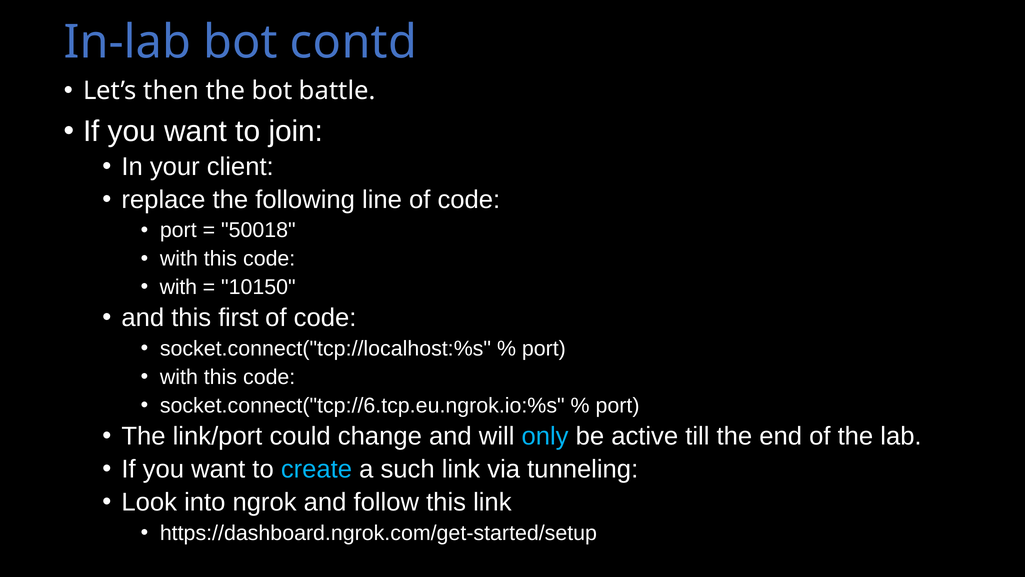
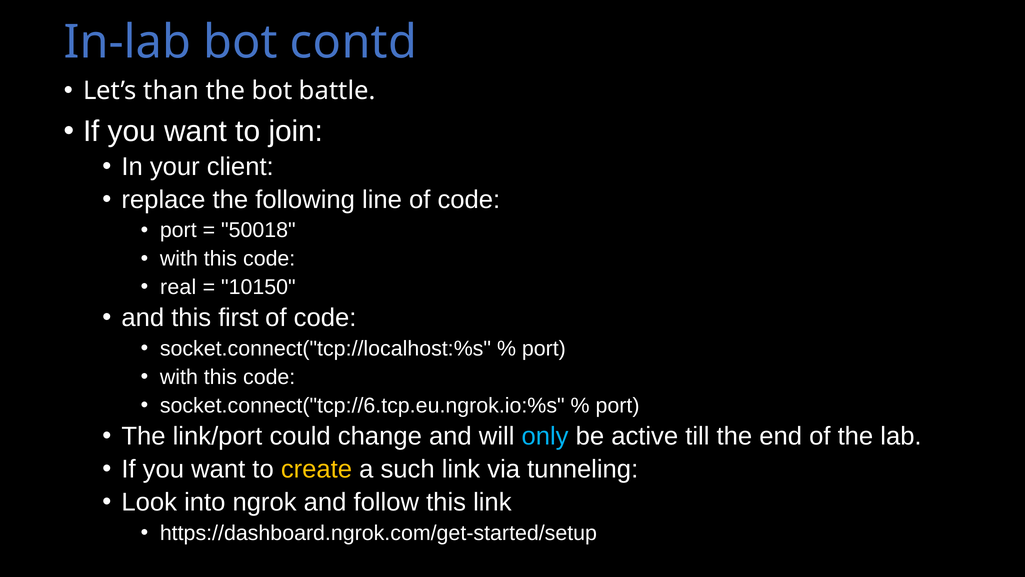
then: then -> than
with at (178, 287): with -> real
create colour: light blue -> yellow
